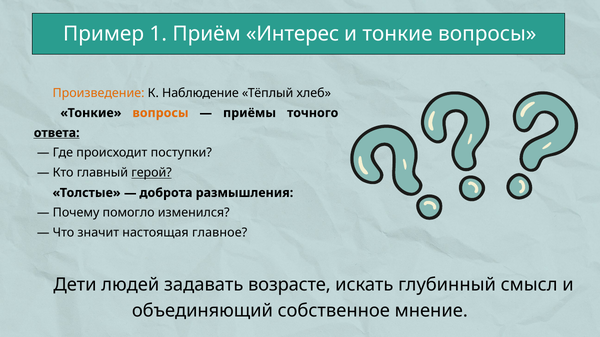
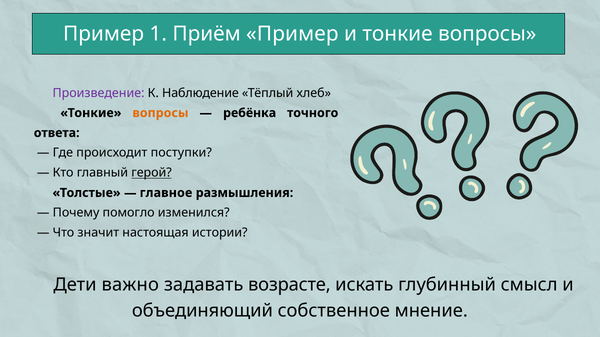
Приём Интерес: Интерес -> Пример
Произведение colour: orange -> purple
приёмы: приёмы -> ребёнка
ответа underline: present -> none
доброта: доброта -> главное
главное: главное -> истории
людей: людей -> важно
